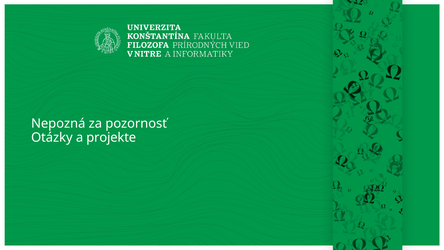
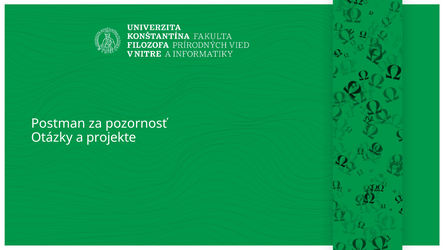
Nepozná: Nepozná -> Postman
